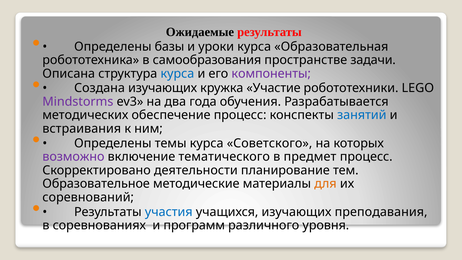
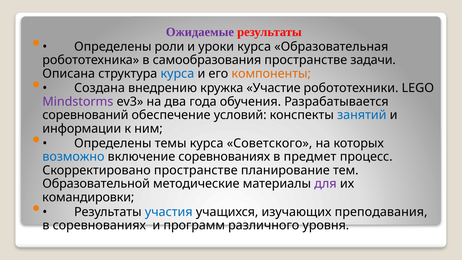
Ожидаемые colour: black -> purple
базы: базы -> роли
компоненты colour: purple -> orange
Создана изучающих: изучающих -> внедрению
методических: методических -> соревнований
обеспечение процесс: процесс -> условий
встраивания: встраивания -> информации
возможно colour: purple -> blue
включение тематического: тематического -> соревнованиях
Скорректировано деятельности: деятельности -> пространстве
Образовательное: Образовательное -> Образовательной
для colour: orange -> purple
соревнований: соревнований -> командировки
